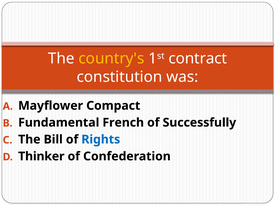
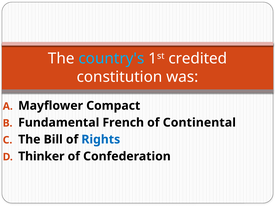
country's colour: yellow -> light blue
contract: contract -> credited
Successfully: Successfully -> Continental
